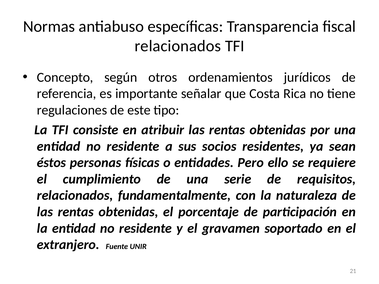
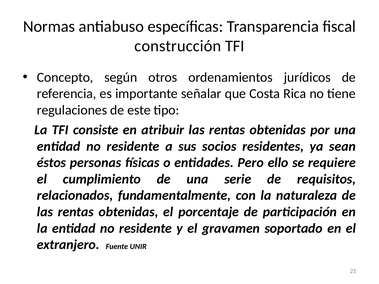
relacionados at (178, 46): relacionados -> construcción
